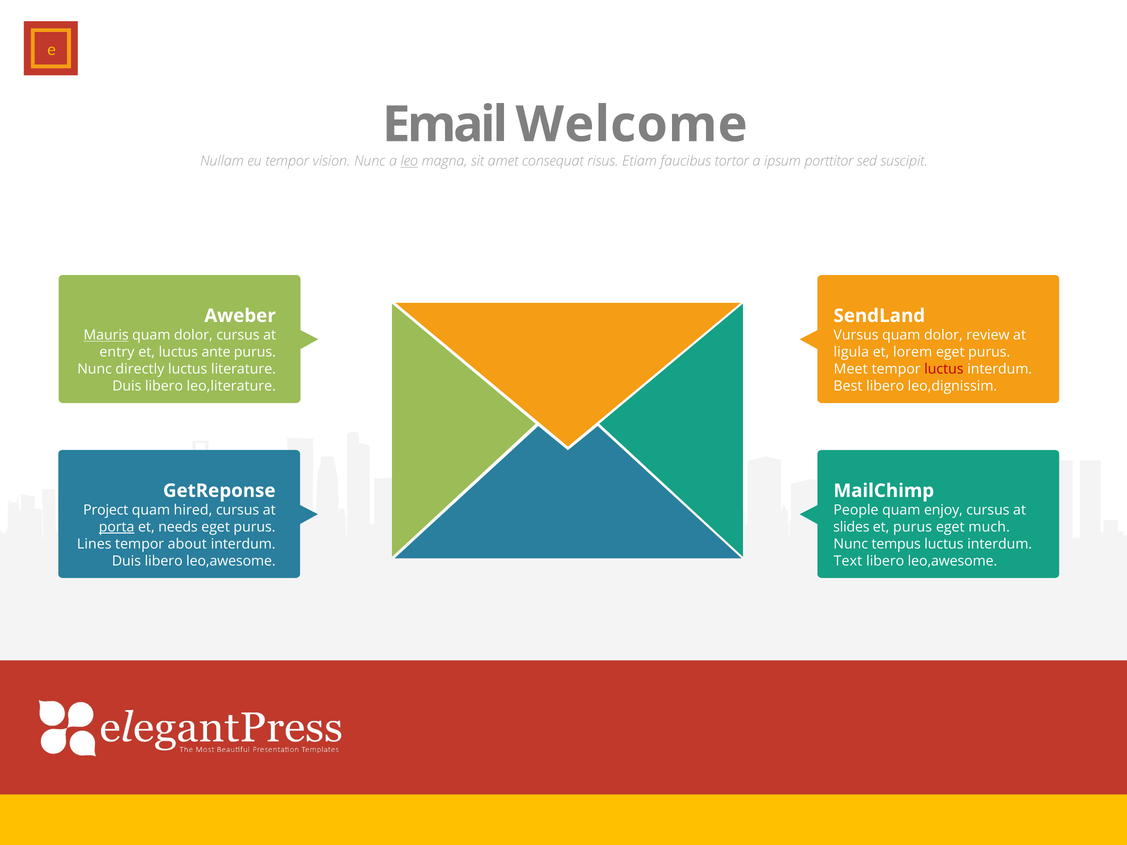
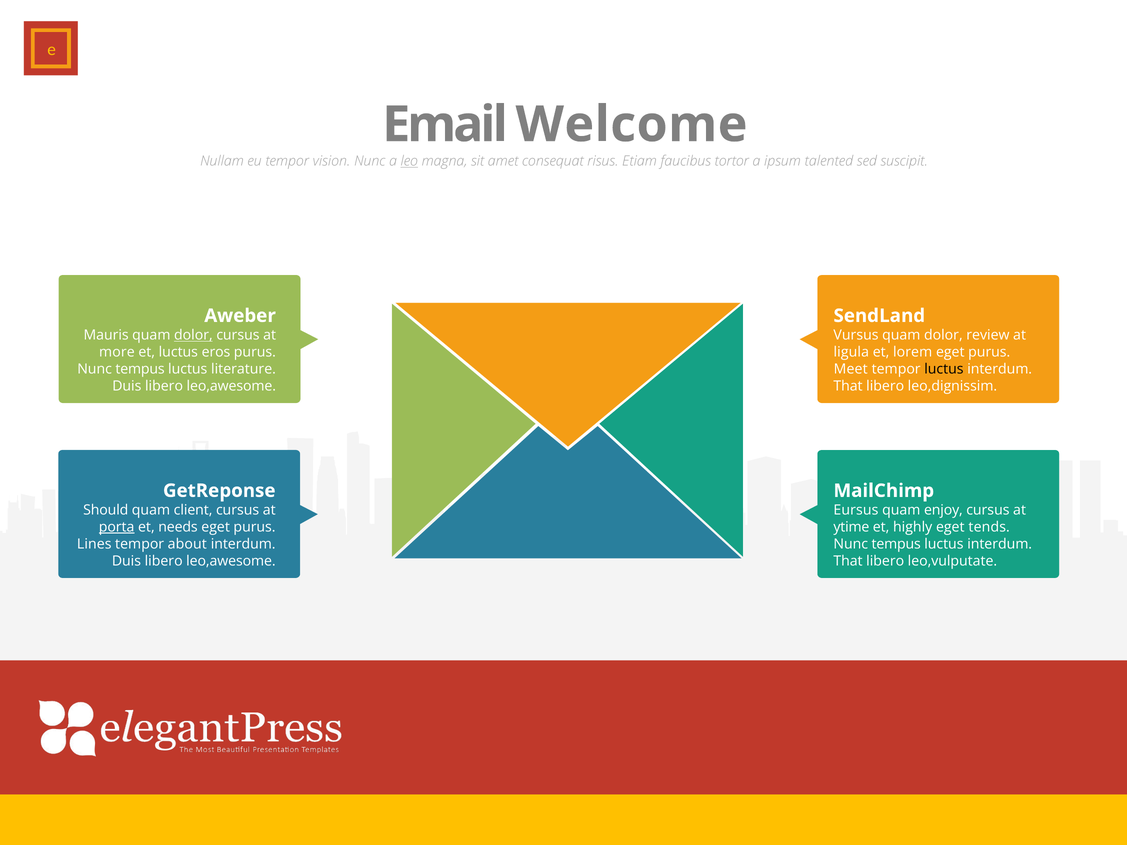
porttitor: porttitor -> talented
Mauris underline: present -> none
dolor at (193, 335) underline: none -> present
entry: entry -> more
ante: ante -> eros
directly at (140, 369): directly -> tempus
luctus at (944, 369) colour: red -> black
leo,literature at (231, 386): leo,literature -> leo,awesome
Best at (848, 386): Best -> That
Project: Project -> Should
hired: hired -> client
People: People -> Eursus
slides: slides -> ytime
et purus: purus -> highly
much: much -> tends
Text at (848, 561): Text -> That
leo,awesome at (952, 561): leo,awesome -> leo,vulputate
